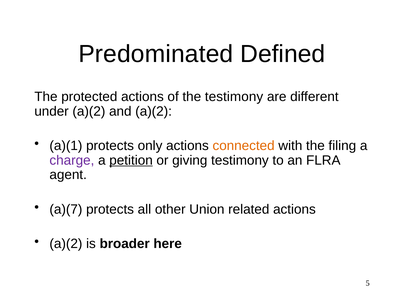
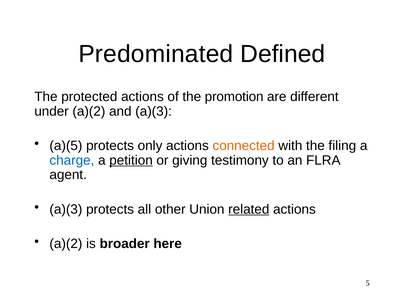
the testimony: testimony -> promotion
and a)(2: a)(2 -> a)(3
a)(1: a)(1 -> a)(5
charge colour: purple -> blue
a)(7 at (66, 209): a)(7 -> a)(3
related underline: none -> present
